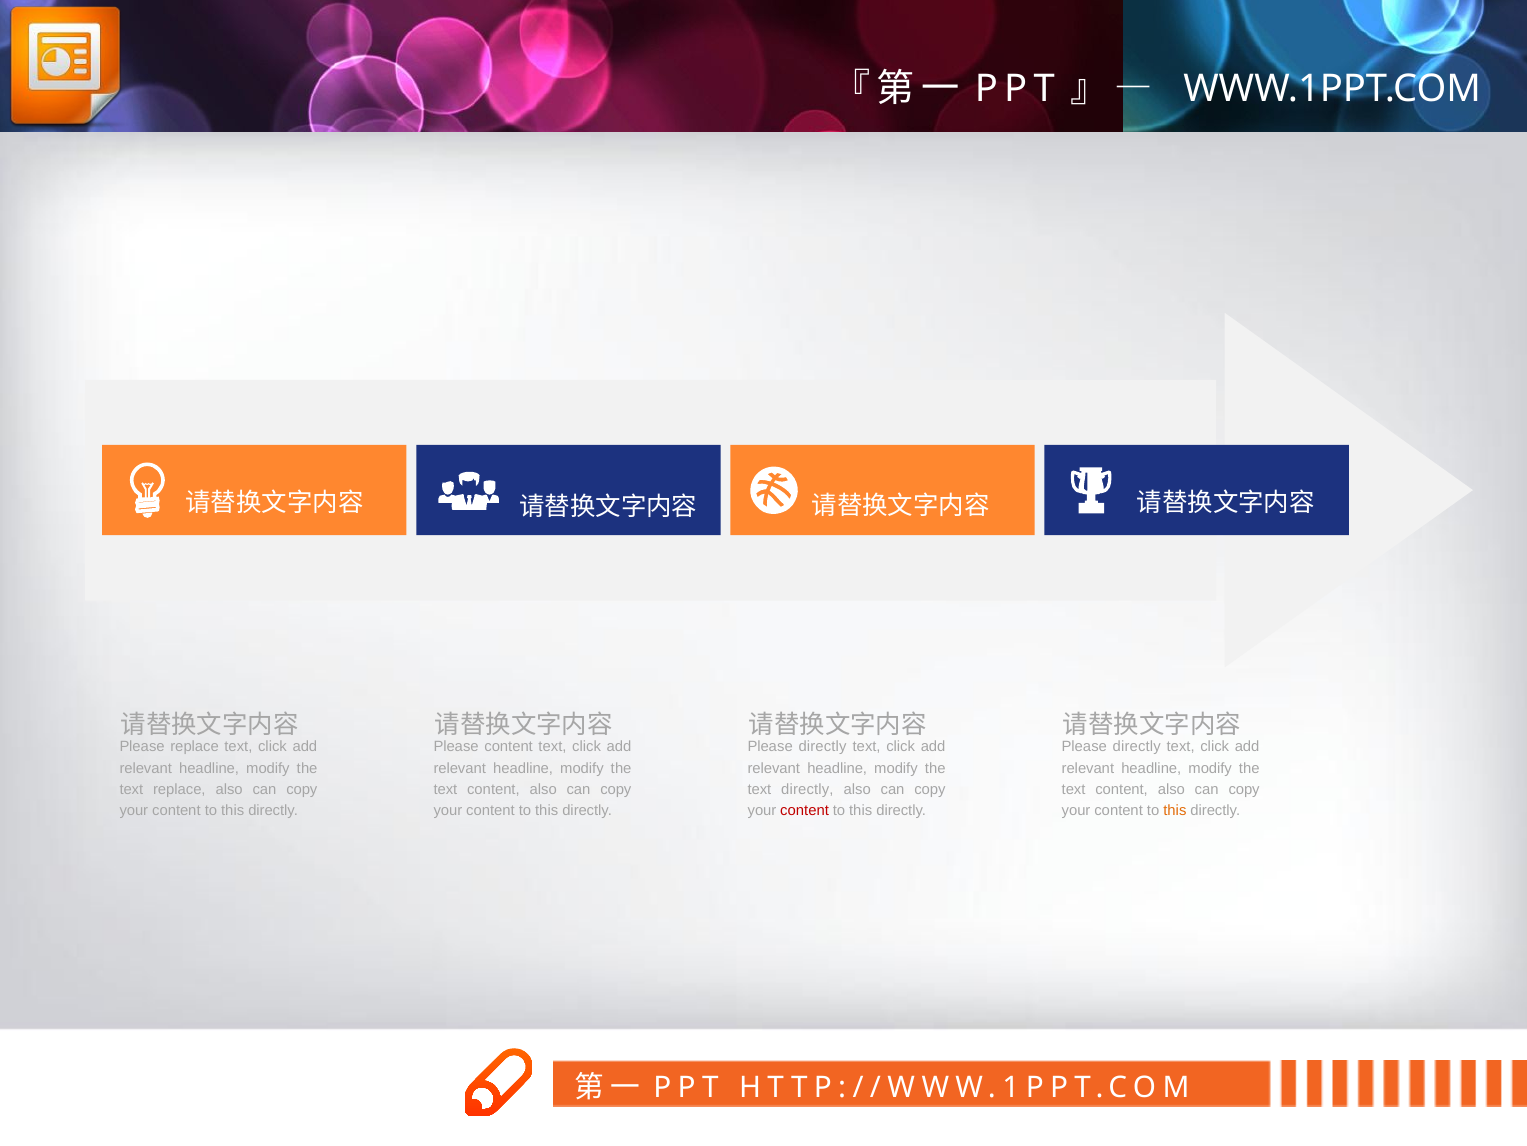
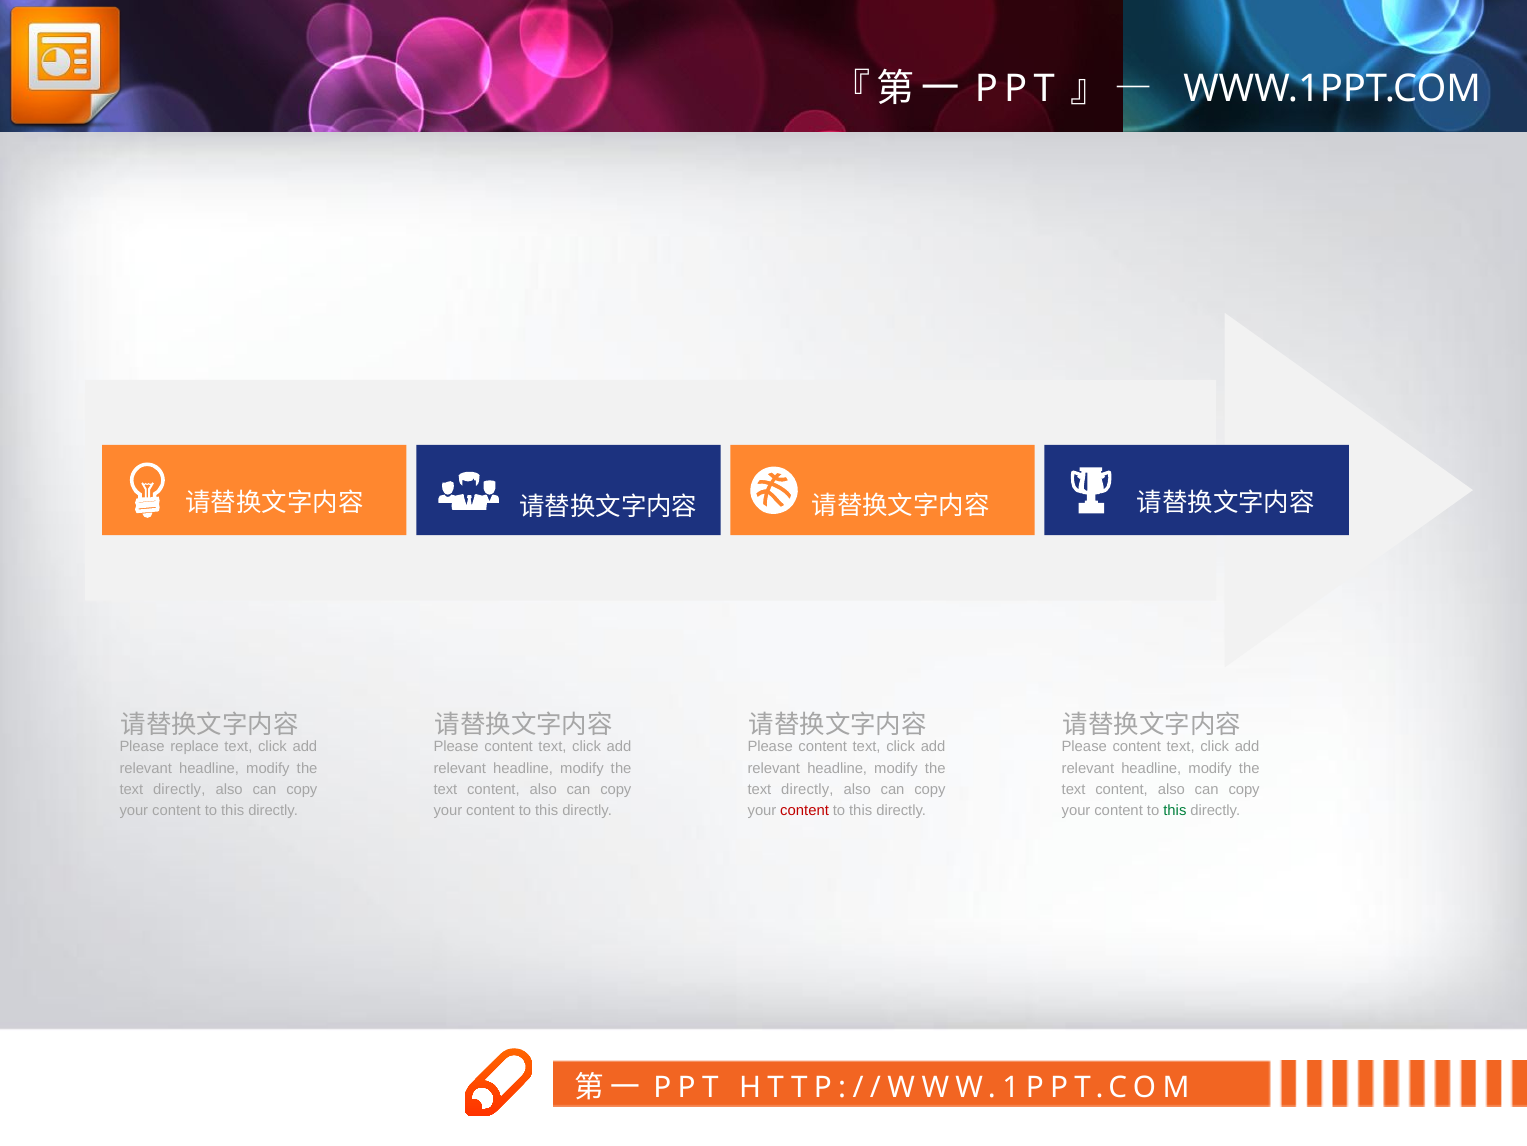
directly at (823, 747): directly -> content
directly at (1137, 747): directly -> content
replace at (179, 789): replace -> directly
this at (1175, 811) colour: orange -> green
